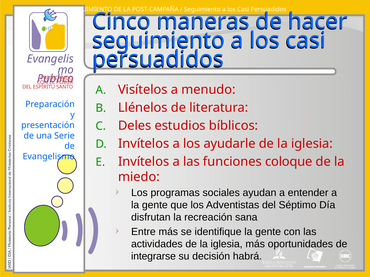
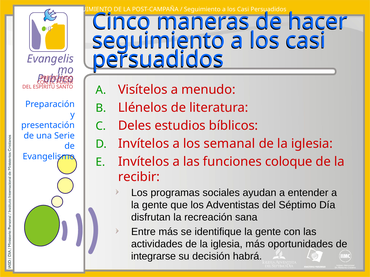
ayudarle: ayudarle -> semanal
miedo: miedo -> recibir
